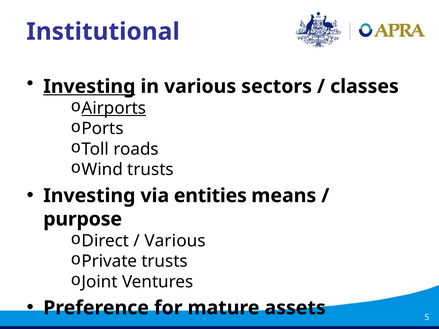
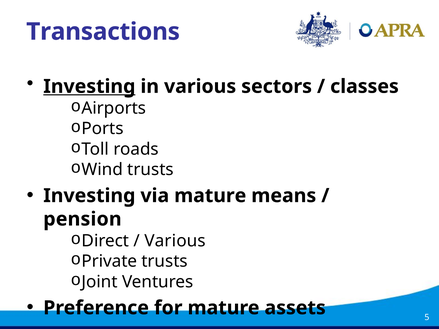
Institutional: Institutional -> Transactions
Airports underline: present -> none
via entities: entities -> mature
purpose: purpose -> pension
